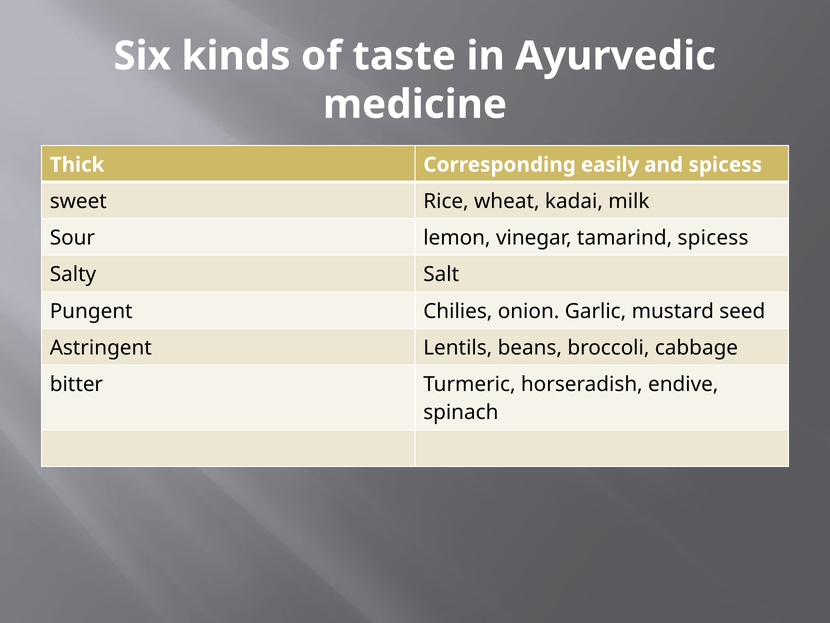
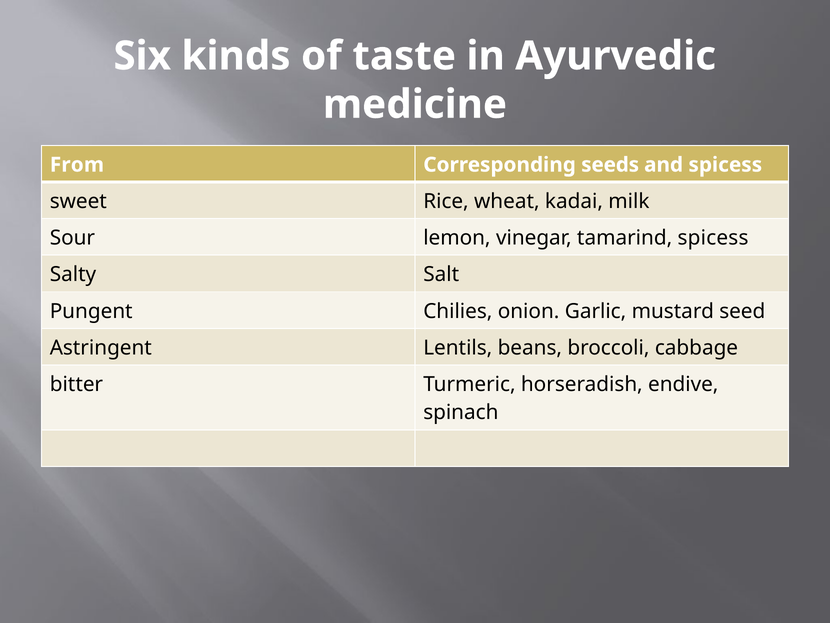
Thick: Thick -> From
easily: easily -> seeds
